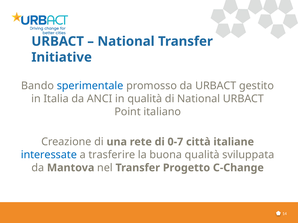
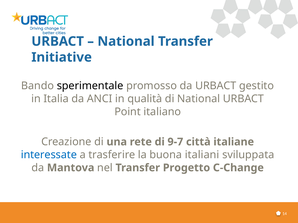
sperimentale colour: blue -> black
0-7: 0-7 -> 9-7
buona qualità: qualità -> italiani
